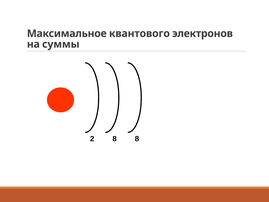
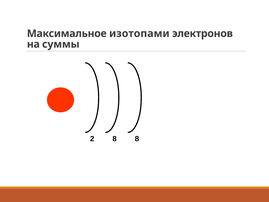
квантового: квантового -> изотопами
